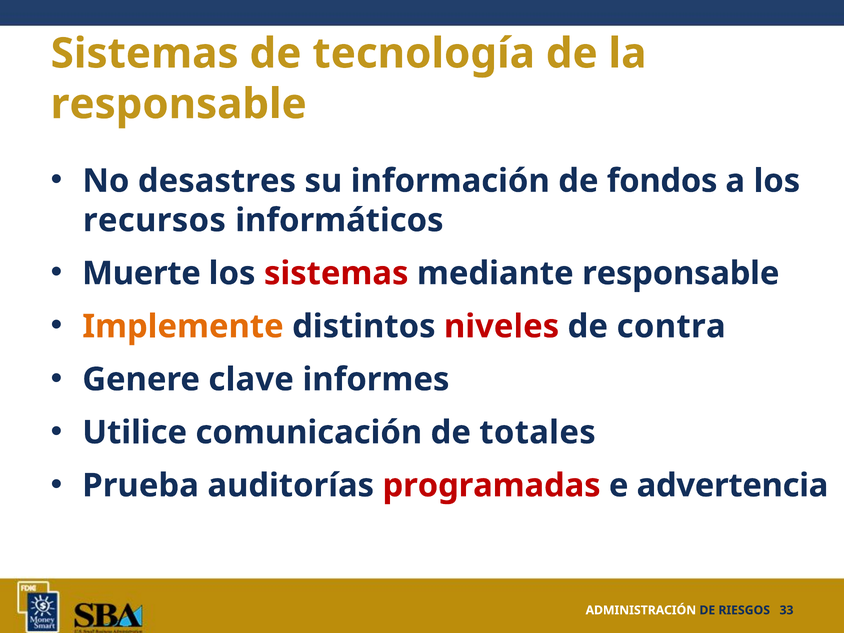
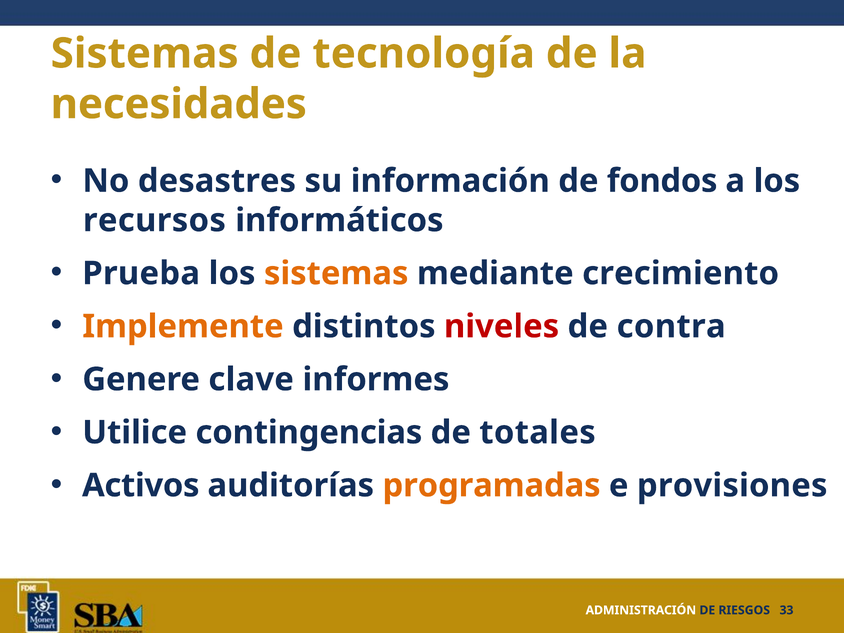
responsable at (179, 104): responsable -> necesidades
Muerte: Muerte -> Prueba
sistemas at (336, 273) colour: red -> orange
mediante responsable: responsable -> crecimiento
comunicación: comunicación -> contingencias
Prueba: Prueba -> Activos
programadas colour: red -> orange
advertencia: advertencia -> provisiones
